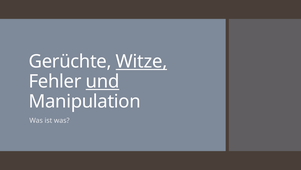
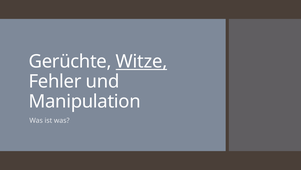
und underline: present -> none
